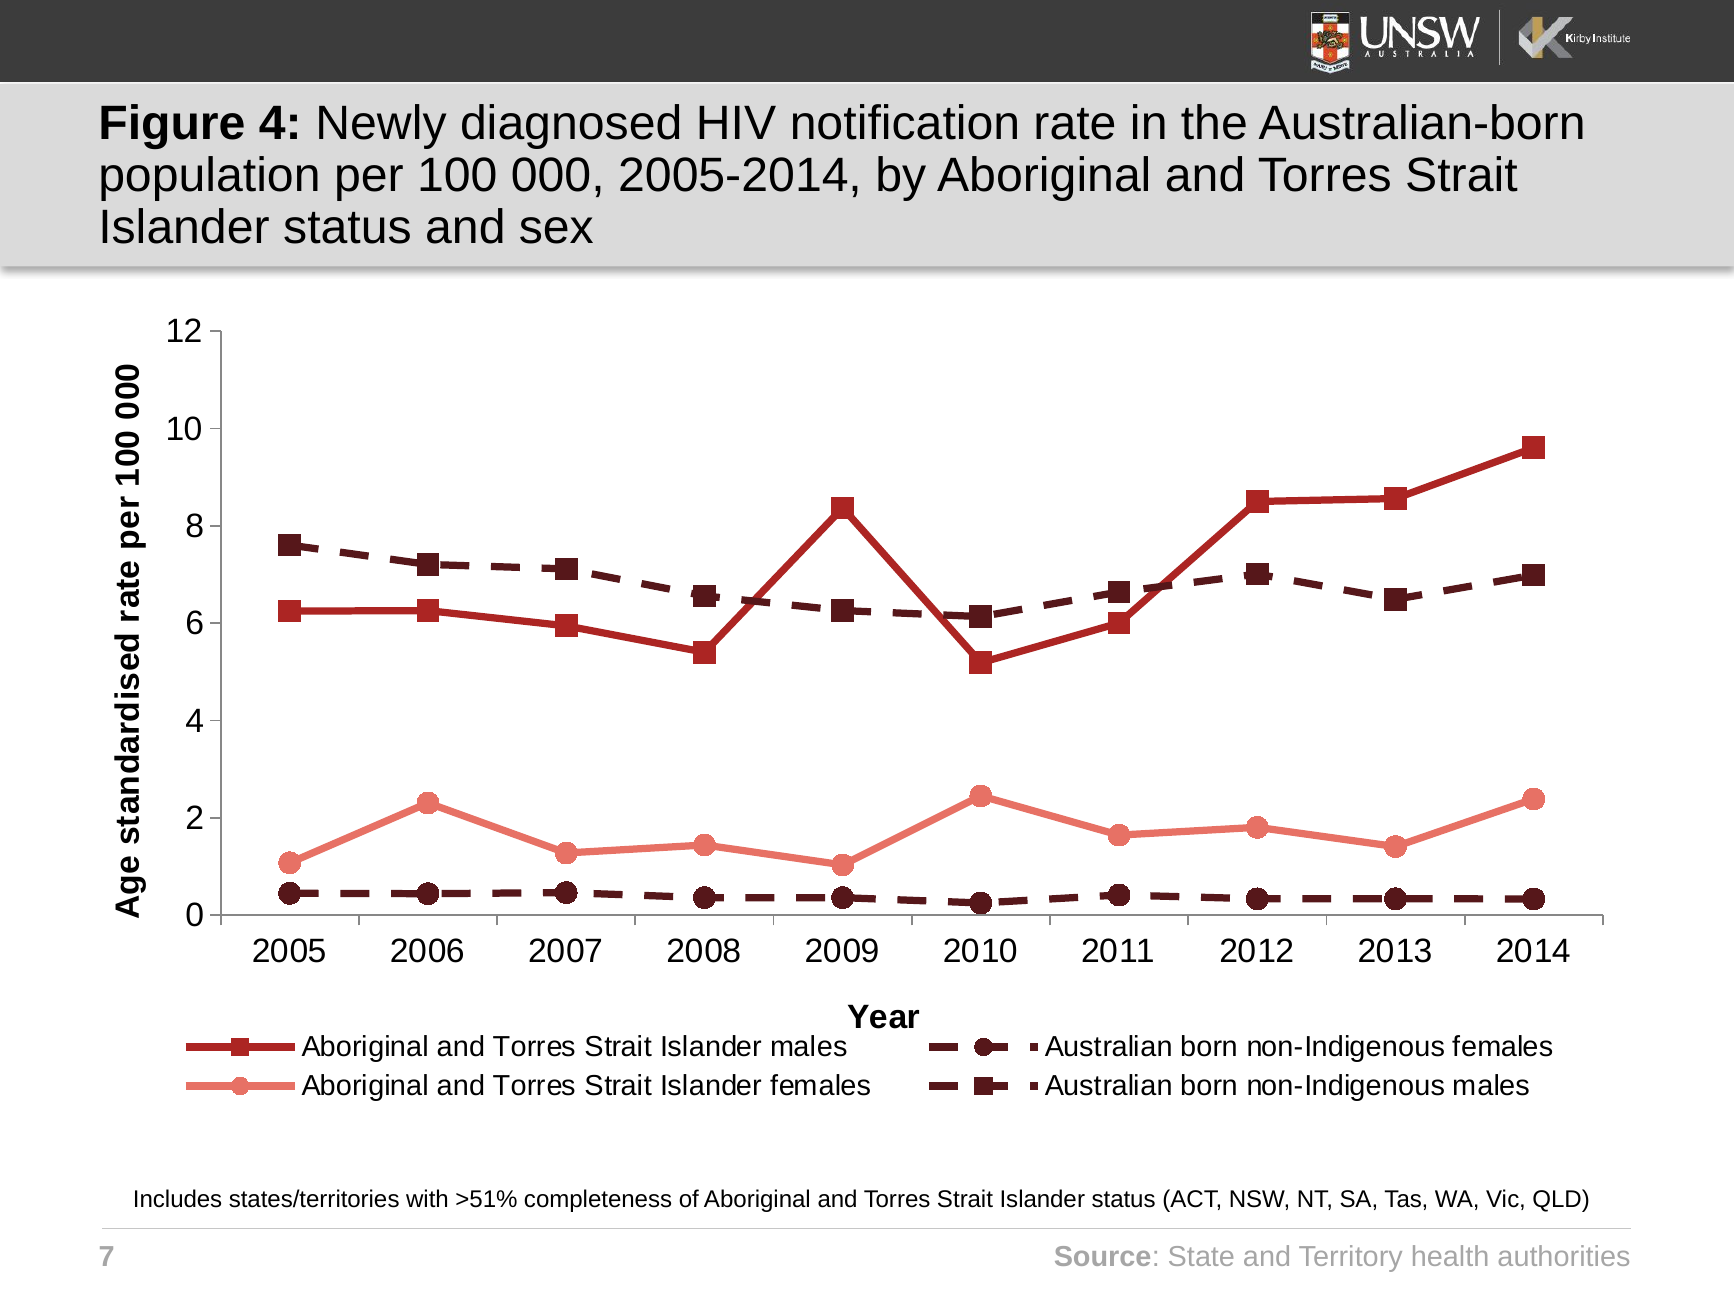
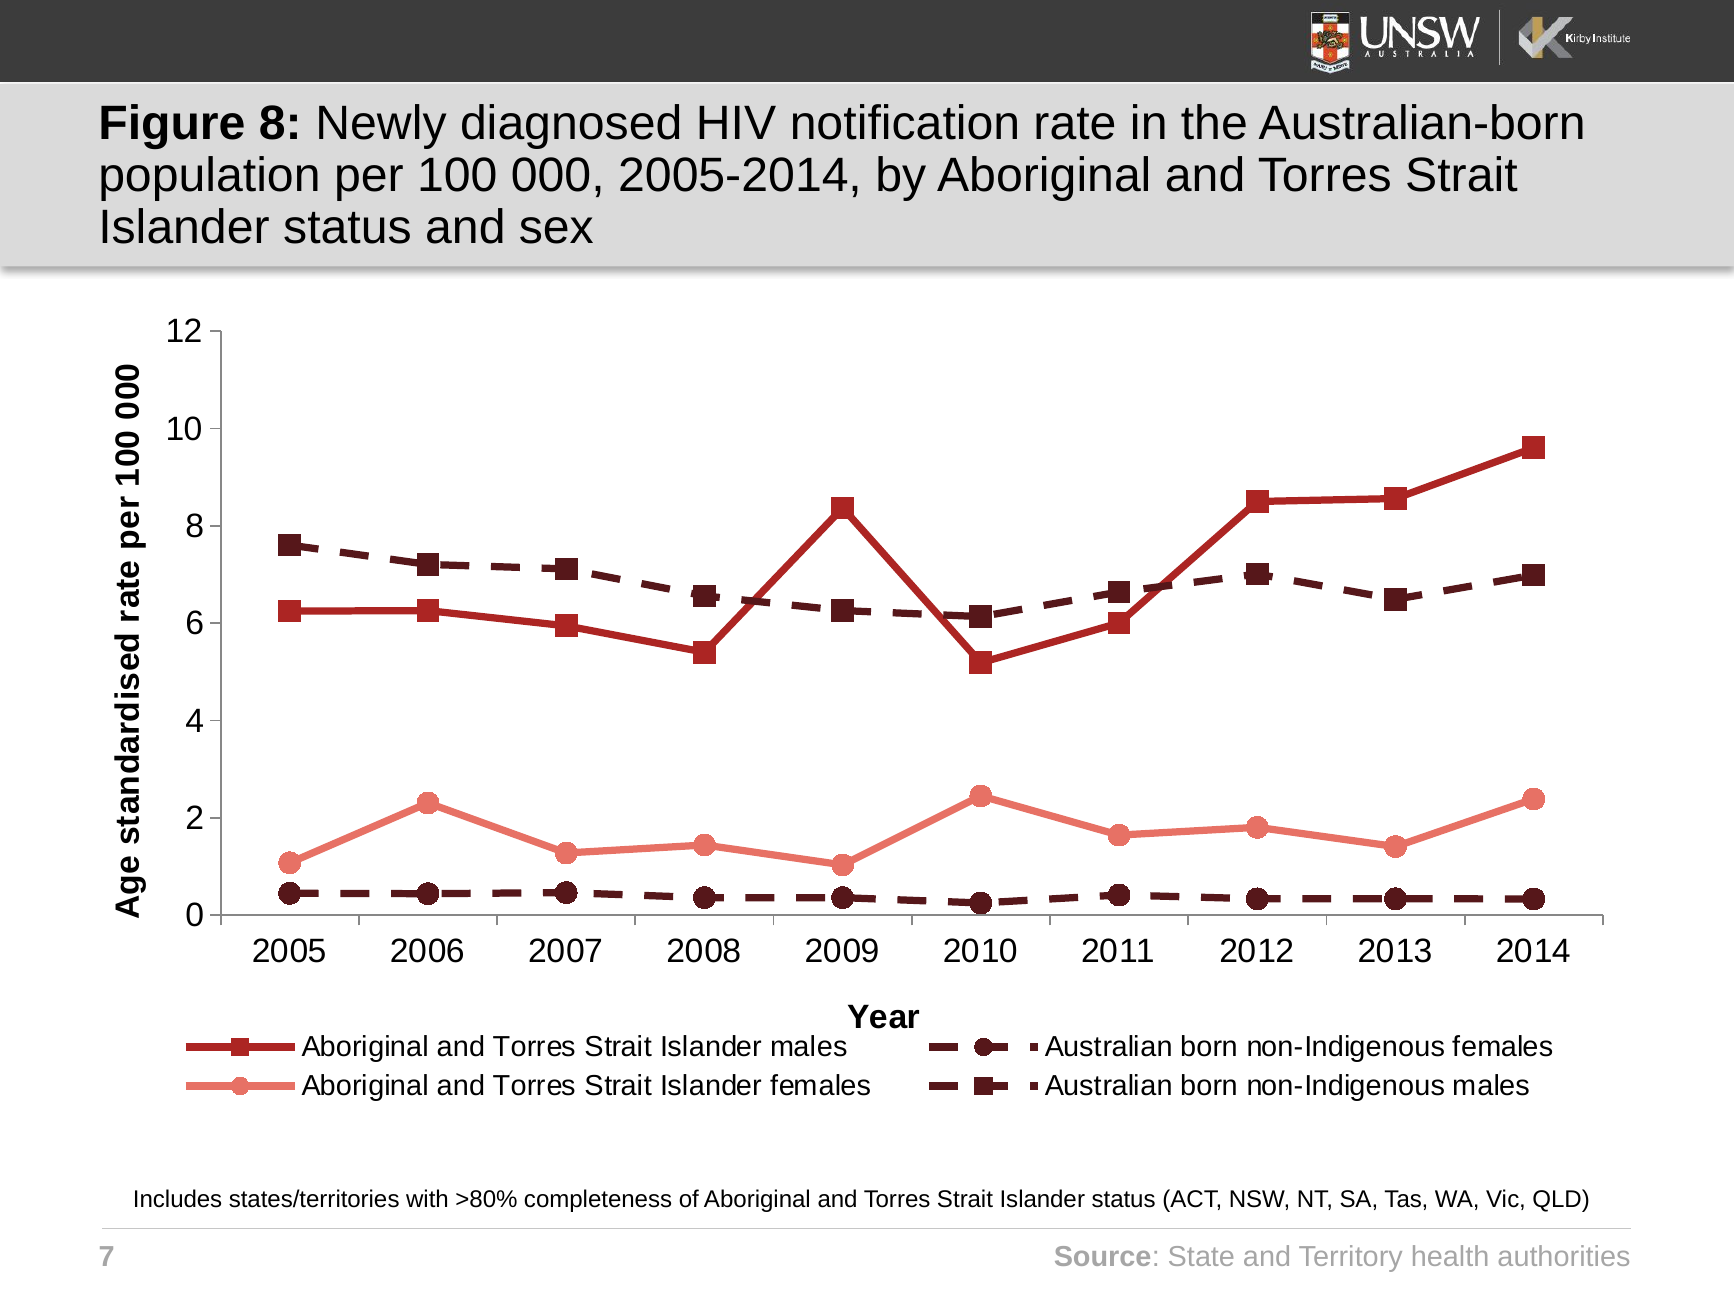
Figure 4: 4 -> 8
>51%: >51% -> >80%
